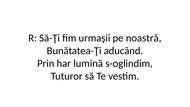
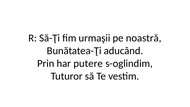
lumină: lumină -> putere
